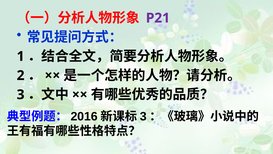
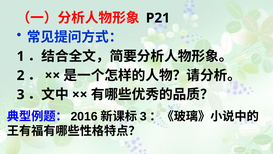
P21 colour: purple -> black
